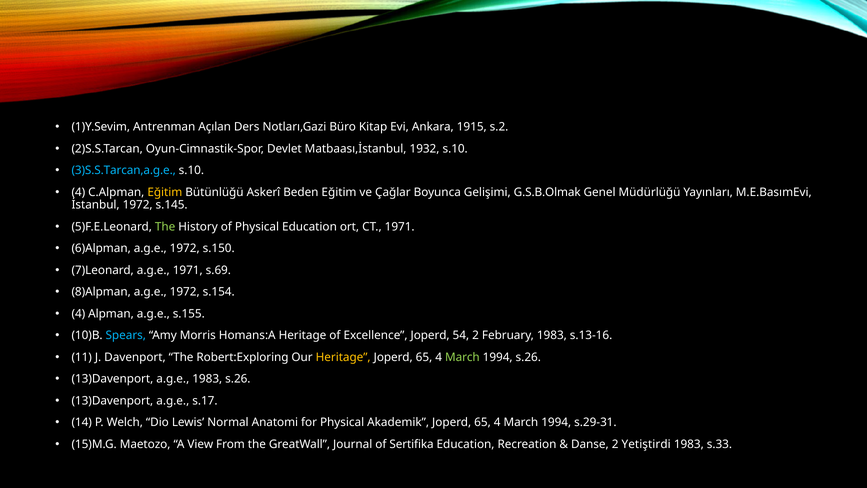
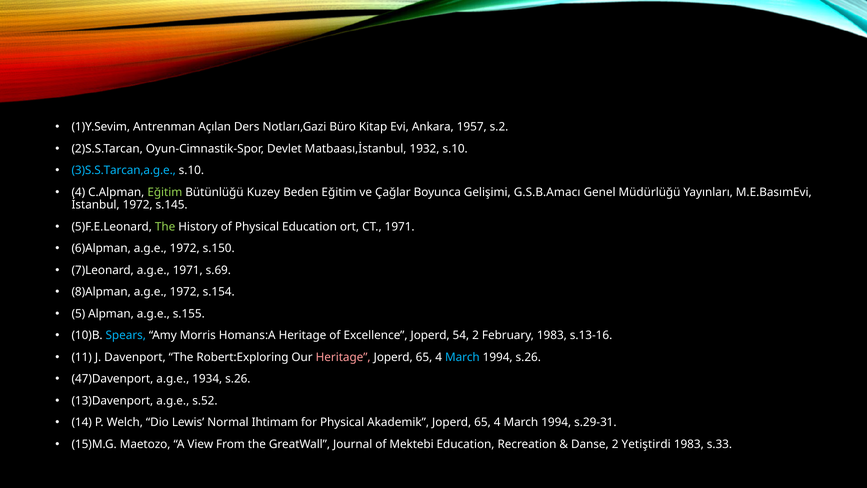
1915: 1915 -> 1957
Eğitim at (165, 192) colour: yellow -> light green
Askerî: Askerî -> Kuzey
G.S.B.Olmak: G.S.B.Olmak -> G.S.B.Amacı
4 at (78, 314): 4 -> 5
Heritage at (343, 357) colour: yellow -> pink
March at (462, 357) colour: light green -> light blue
13)Davenport at (112, 379): 13)Davenport -> 47)Davenport
a.g.e 1983: 1983 -> 1934
s.17: s.17 -> s.52
Anatomi: Anatomi -> Ihtimam
Sertifika: Sertifika -> Mektebi
